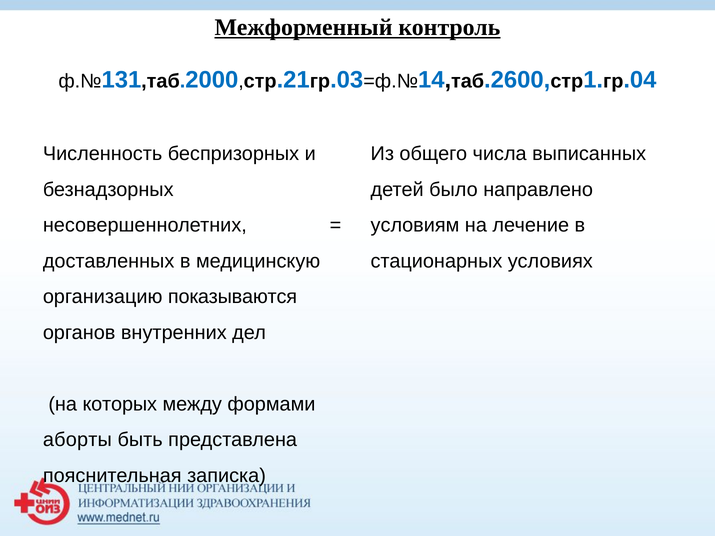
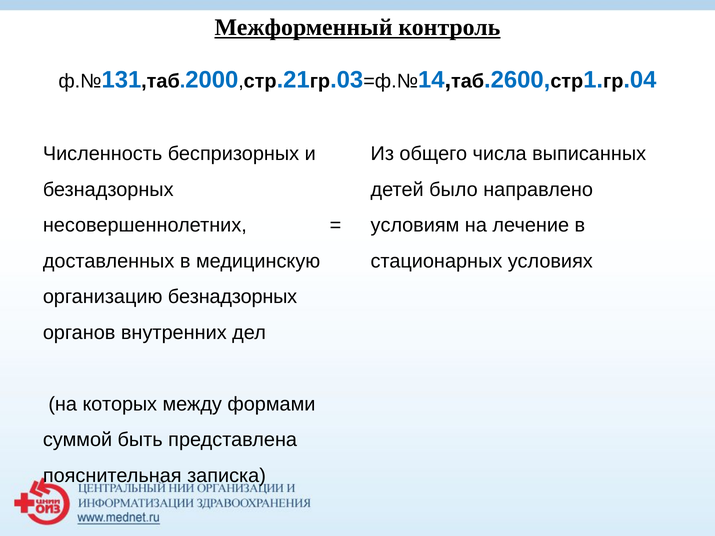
организацию показываются: показываются -> безнадзорных
аборты: аборты -> суммой
